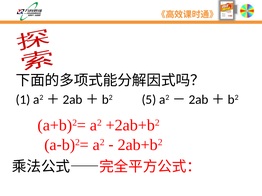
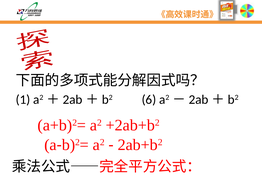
5: 5 -> 6
